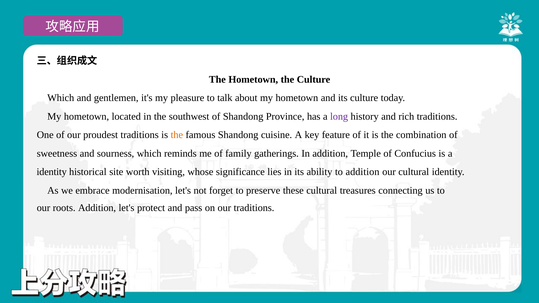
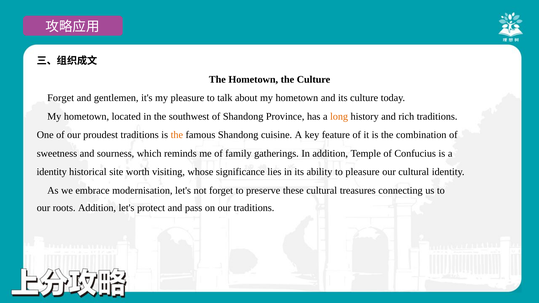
Which at (61, 98): Which -> Forget
long colour: purple -> orange
to addition: addition -> pleasure
